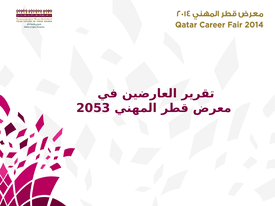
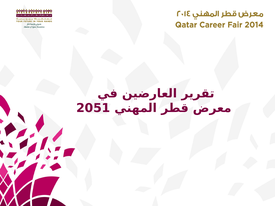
2053: 2053 -> 2051
